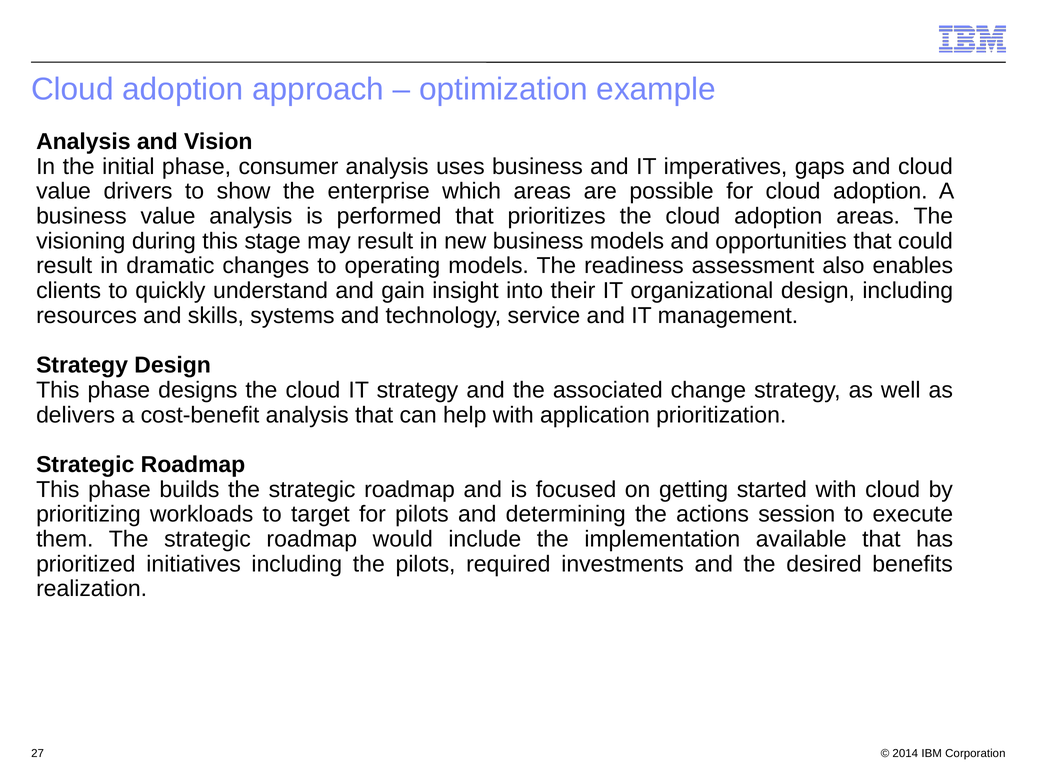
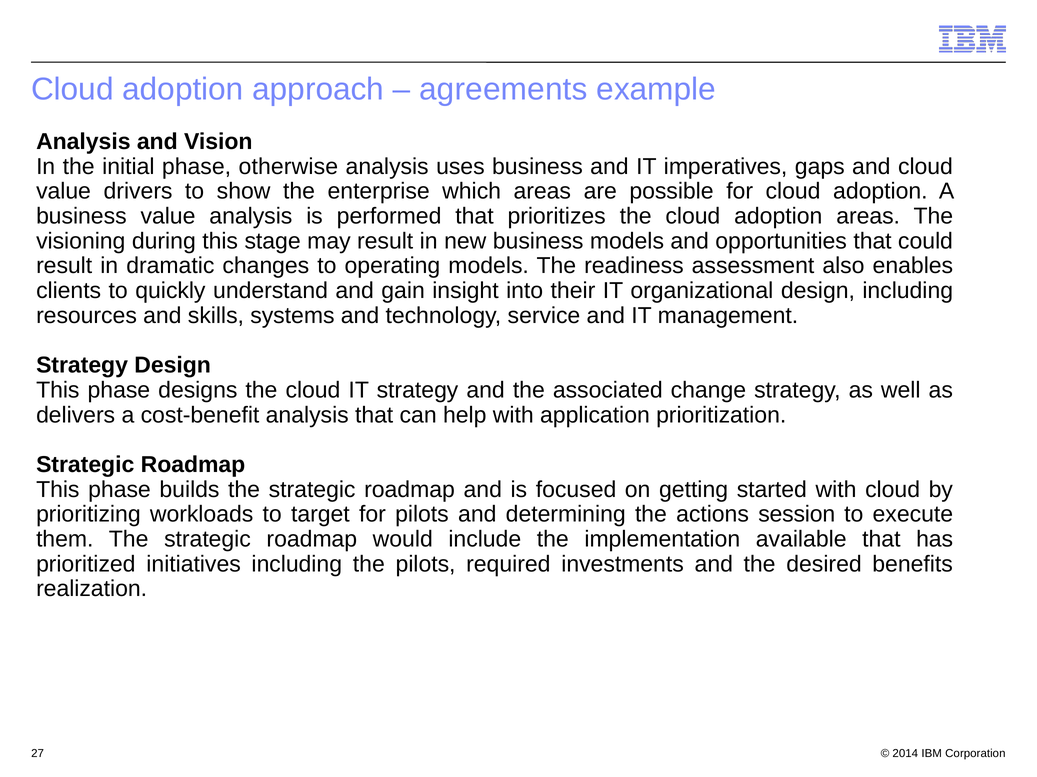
optimization: optimization -> agreements
consumer: consumer -> otherwise
